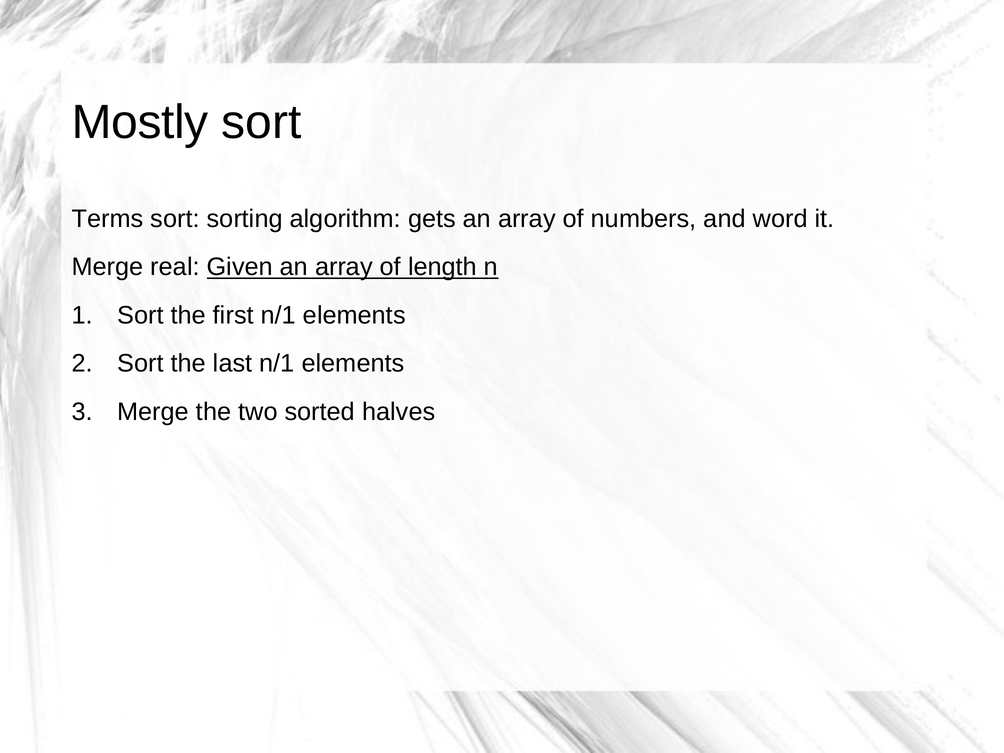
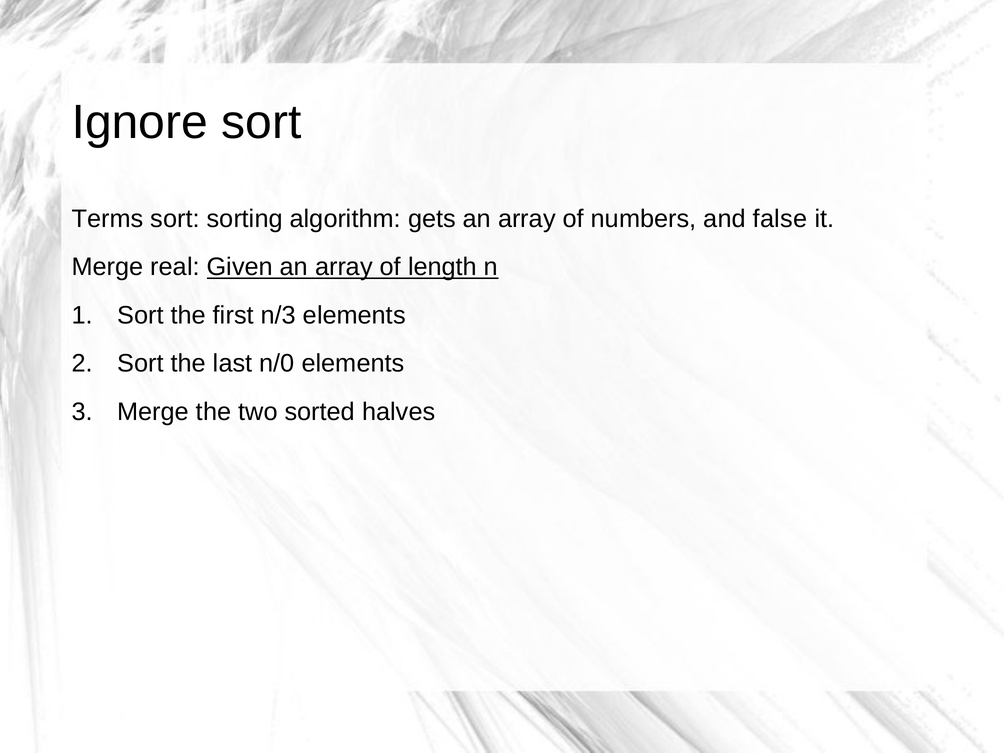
Mostly: Mostly -> Ignore
word: word -> false
first n/1: n/1 -> n/3
last n/1: n/1 -> n/0
